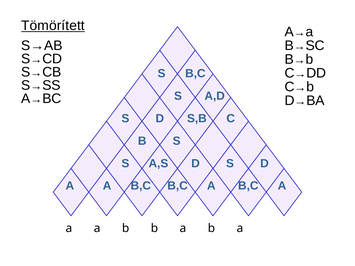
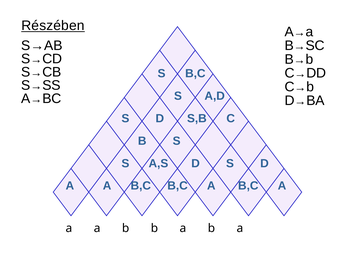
Tömörített: Tömörített -> Részében
